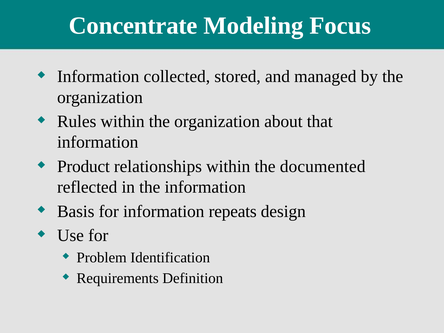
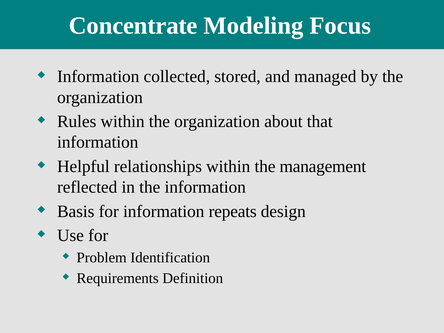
Product: Product -> Helpful
documented: documented -> management
